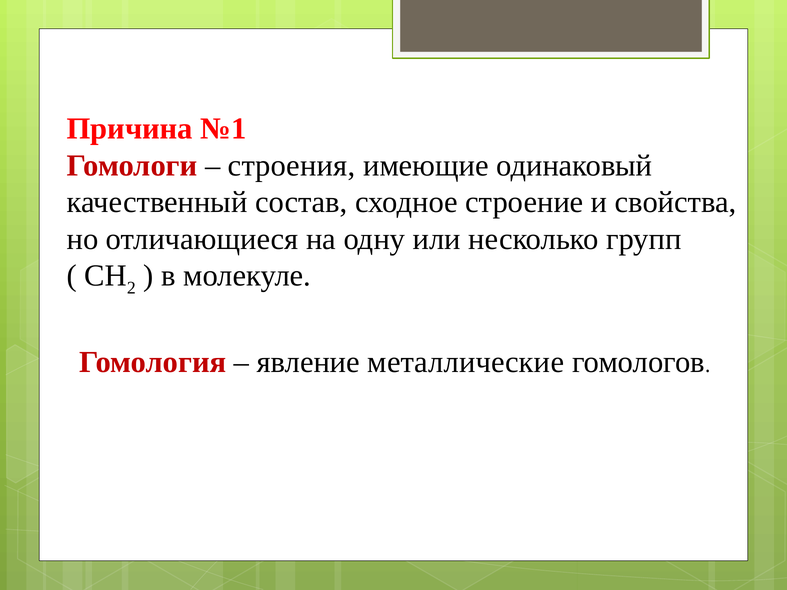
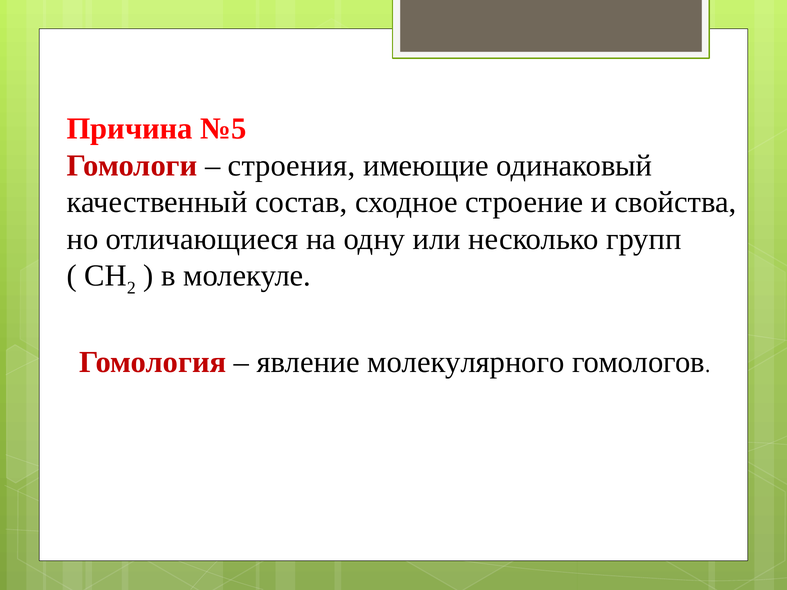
№1: №1 -> №5
металлические: металлические -> молекулярного
